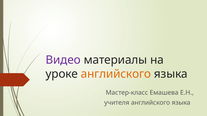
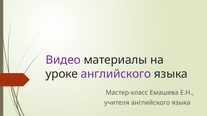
английского at (116, 74) colour: orange -> purple
